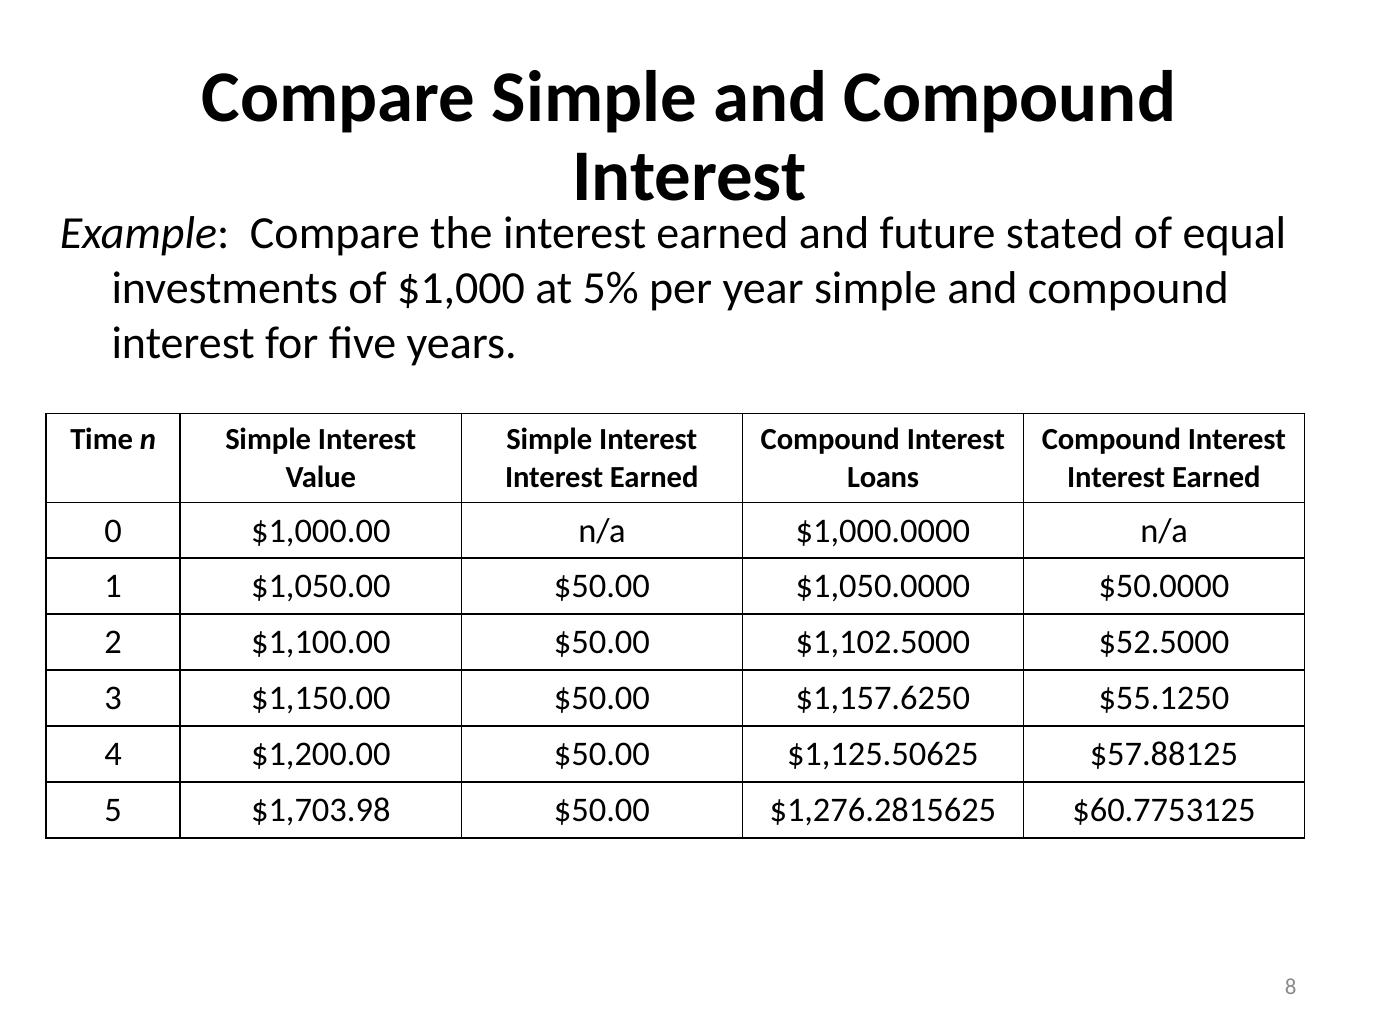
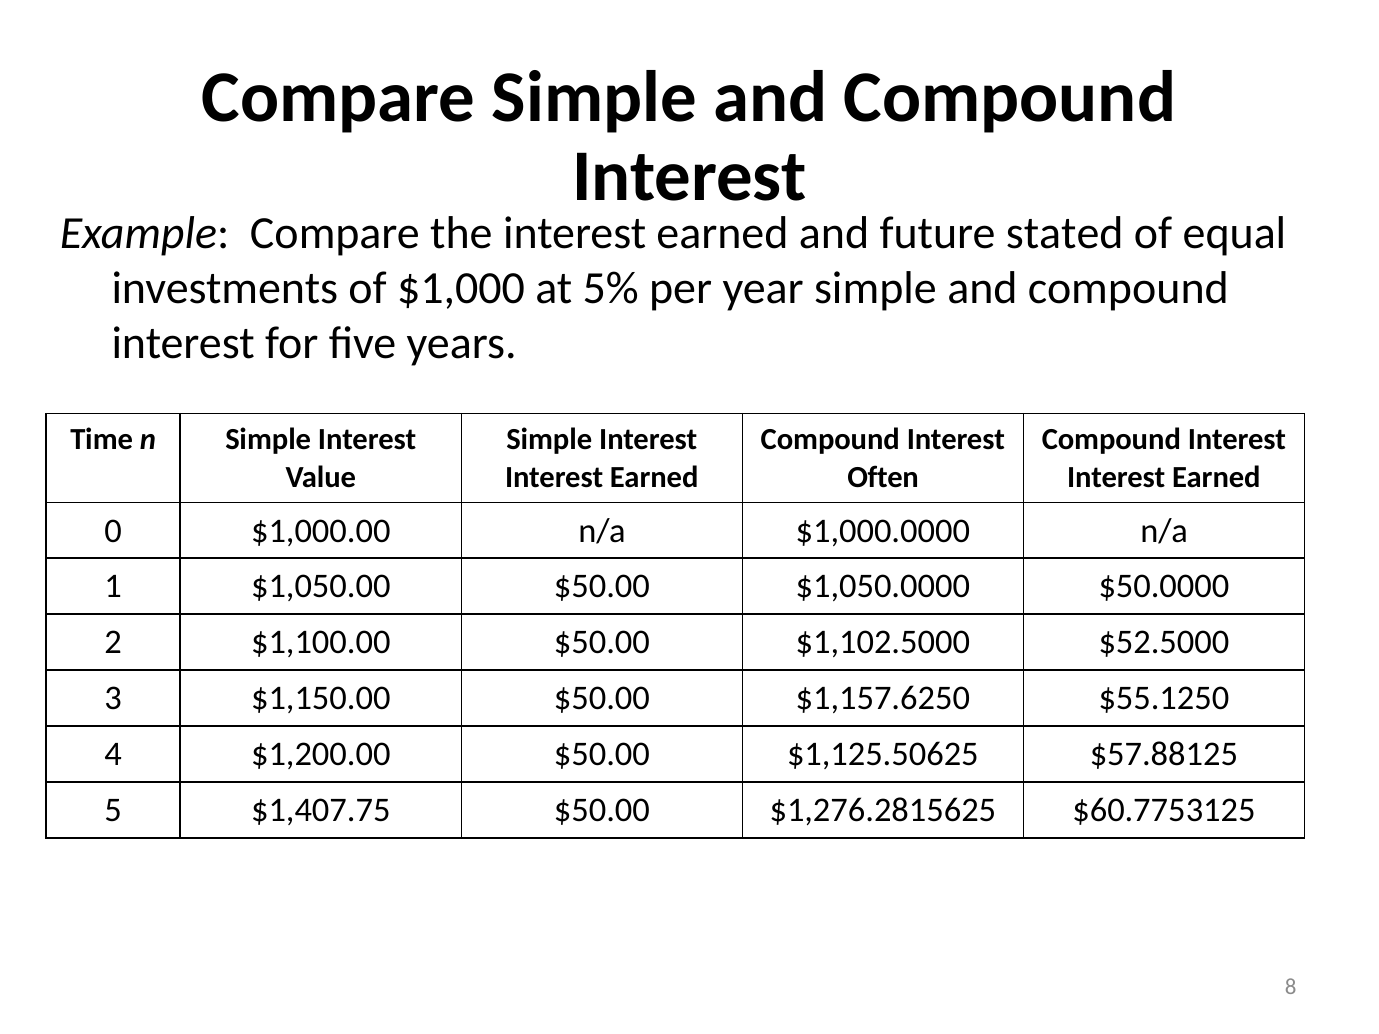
Loans: Loans -> Often
$1,703.98: $1,703.98 -> $1,407.75
